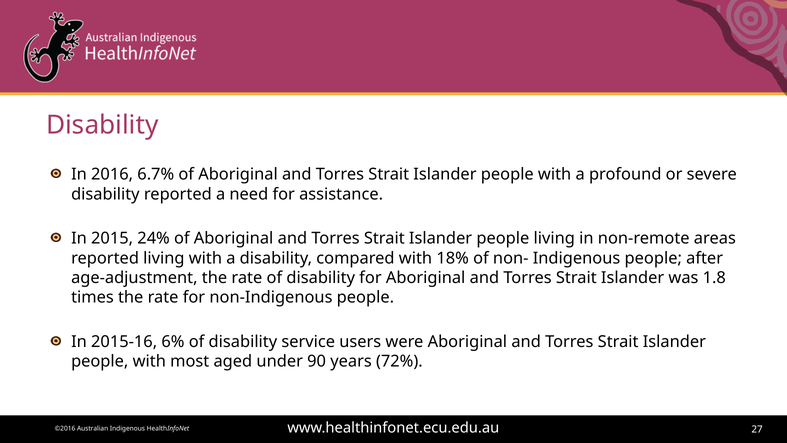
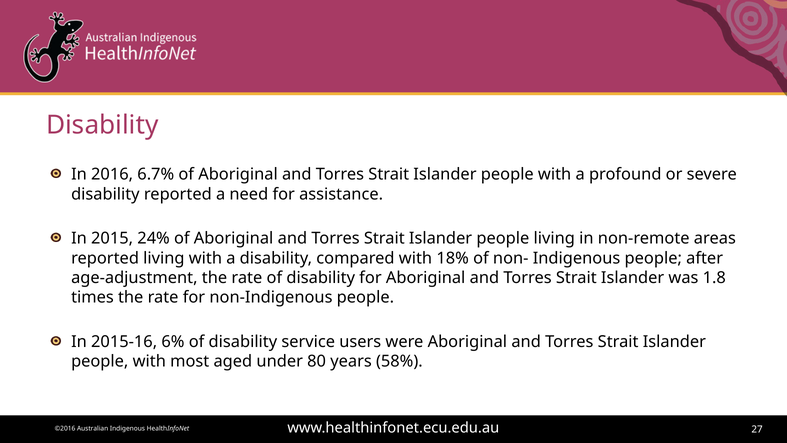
90: 90 -> 80
72%: 72% -> 58%
